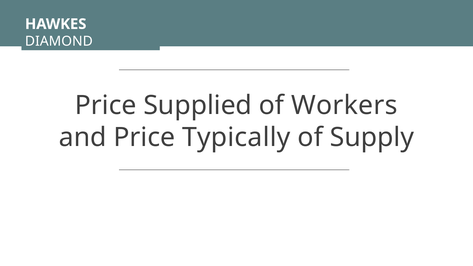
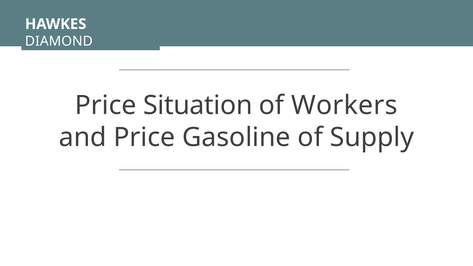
Supplied: Supplied -> Situation
Typically: Typically -> Gasoline
